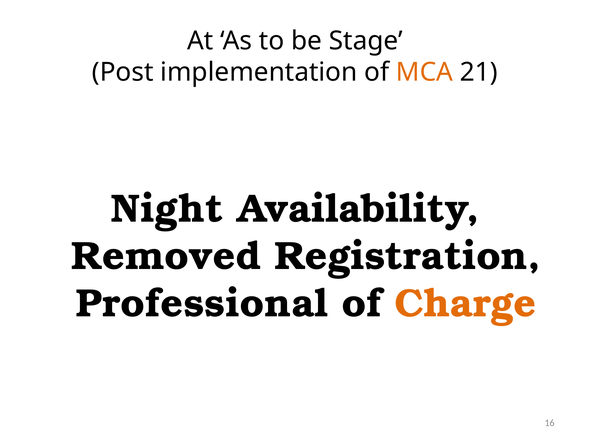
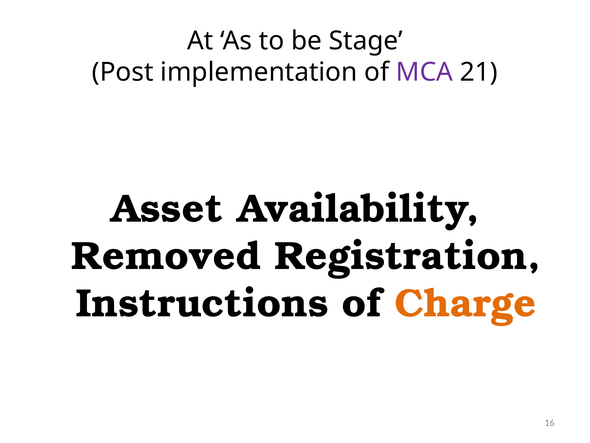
MCA colour: orange -> purple
Night: Night -> Asset
Professional: Professional -> Instructions
